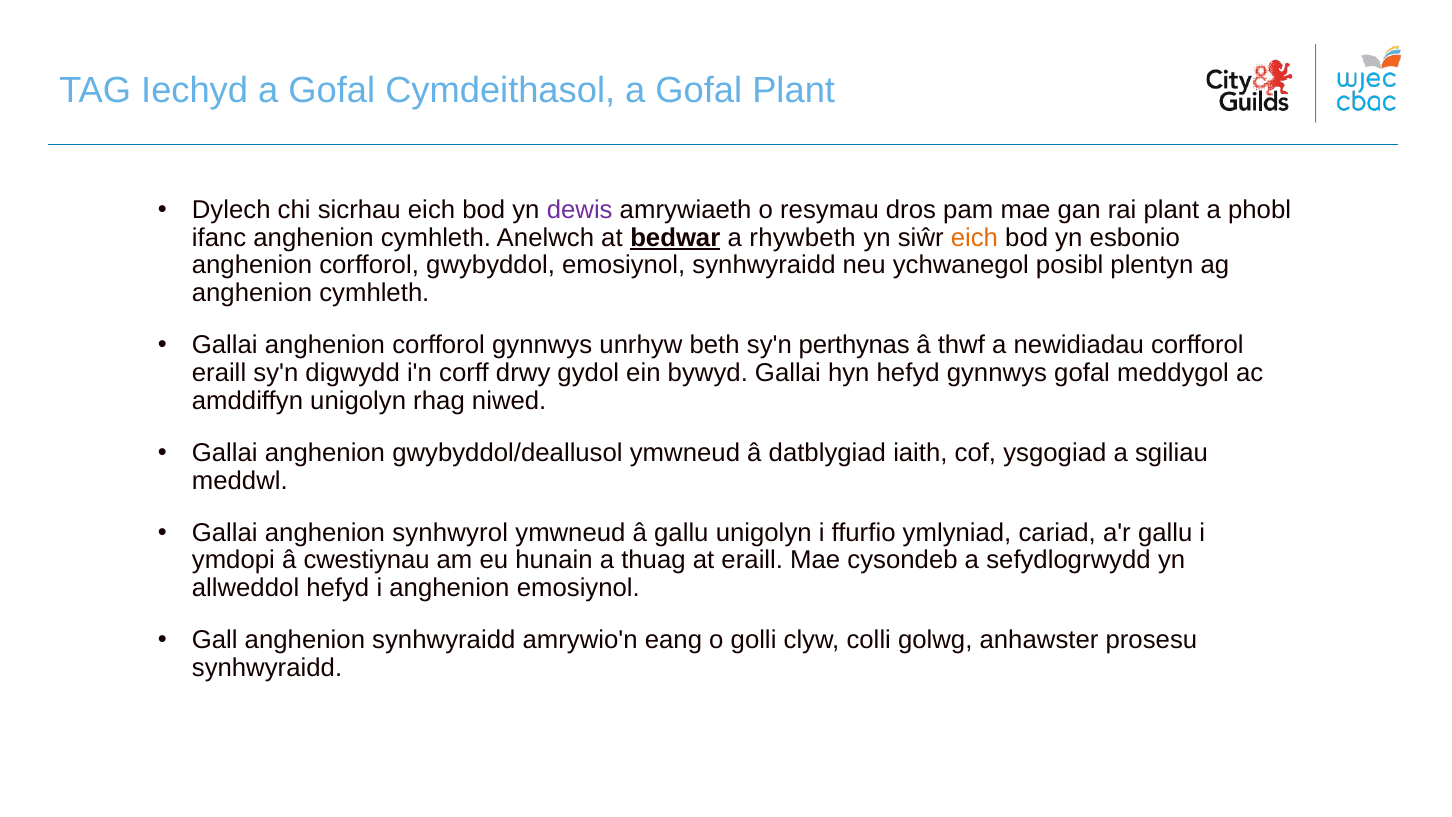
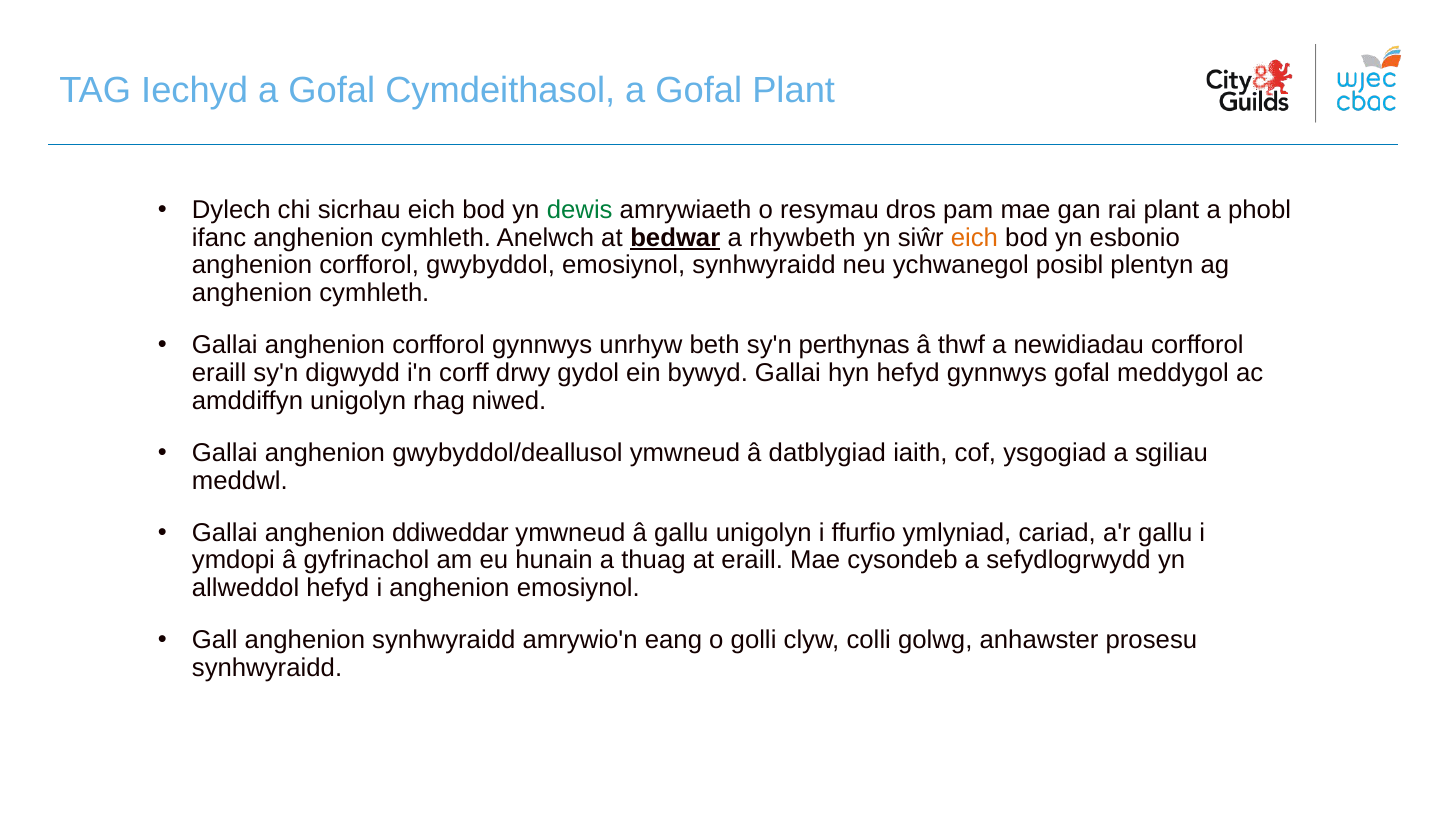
dewis colour: purple -> green
synhwyrol: synhwyrol -> ddiweddar
cwestiynau: cwestiynau -> gyfrinachol
